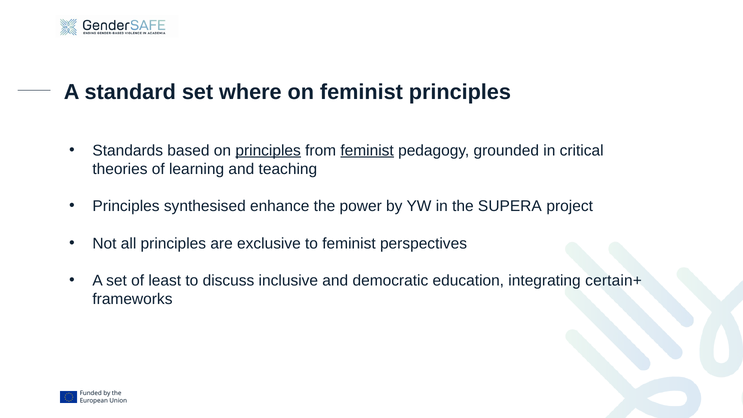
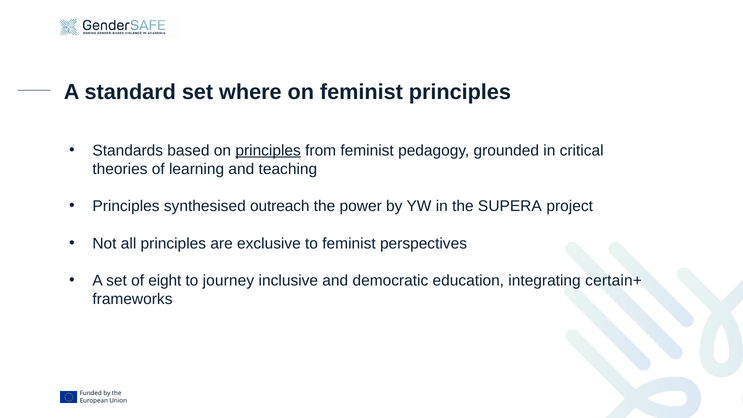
feminist at (367, 150) underline: present -> none
enhance: enhance -> outreach
least: least -> eight
discuss: discuss -> journey
